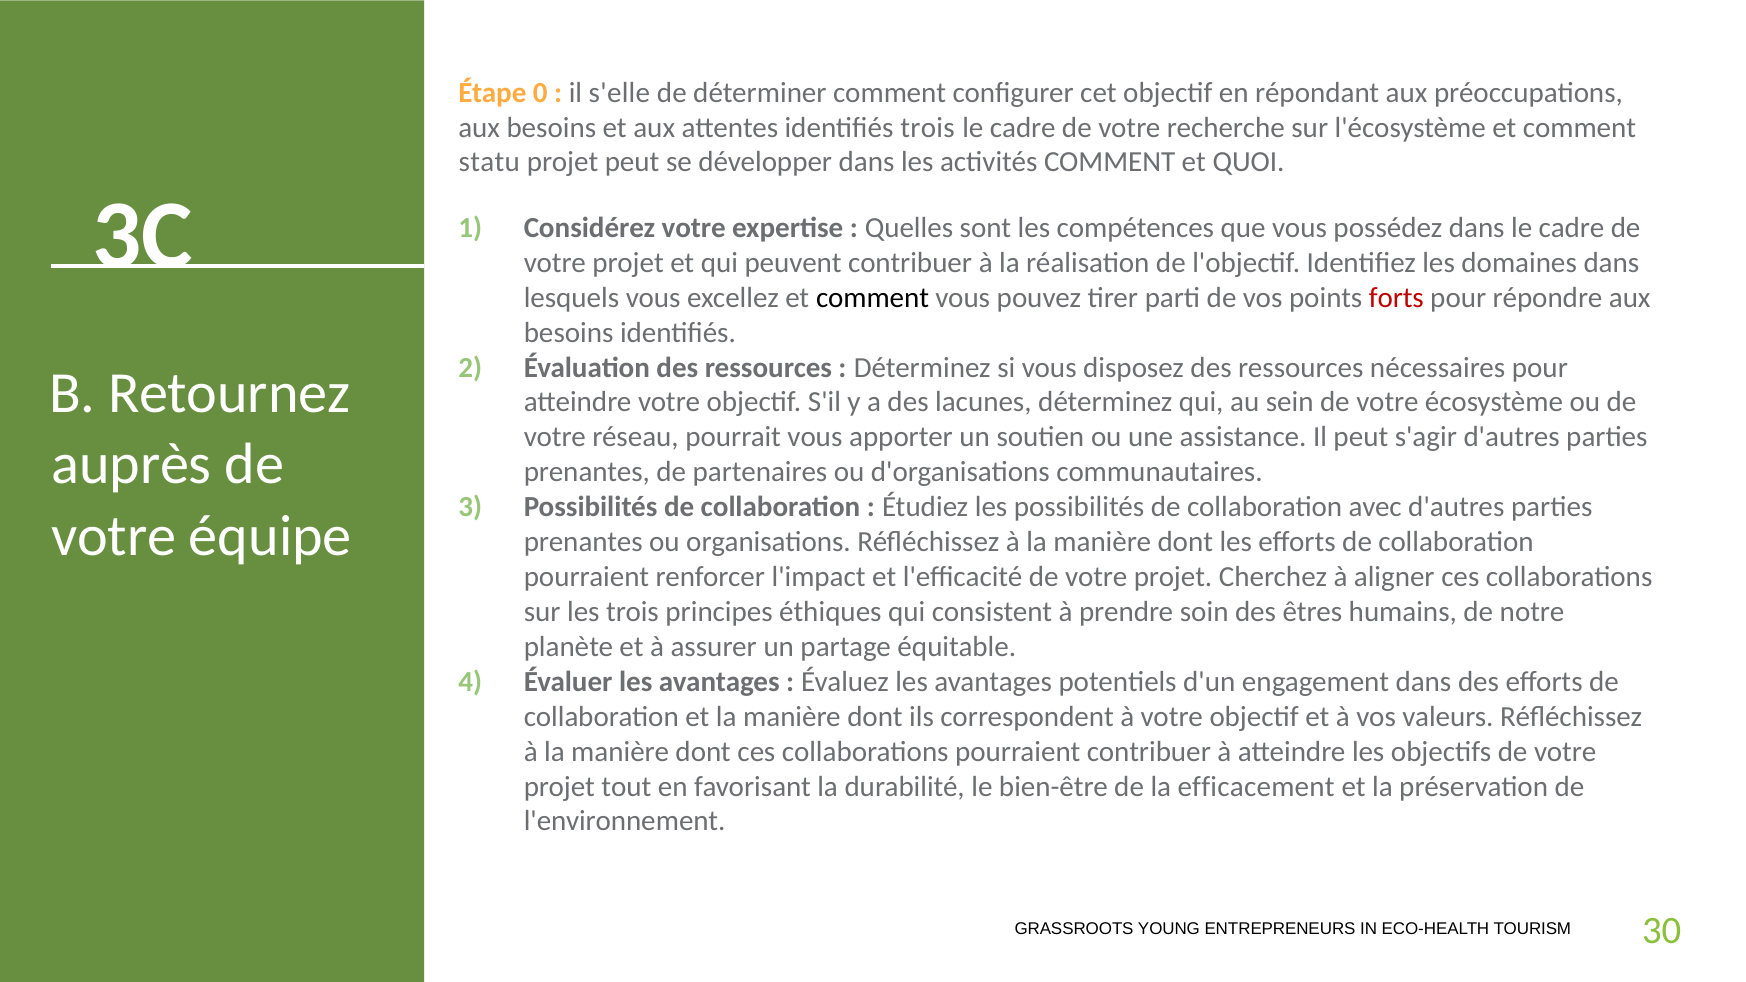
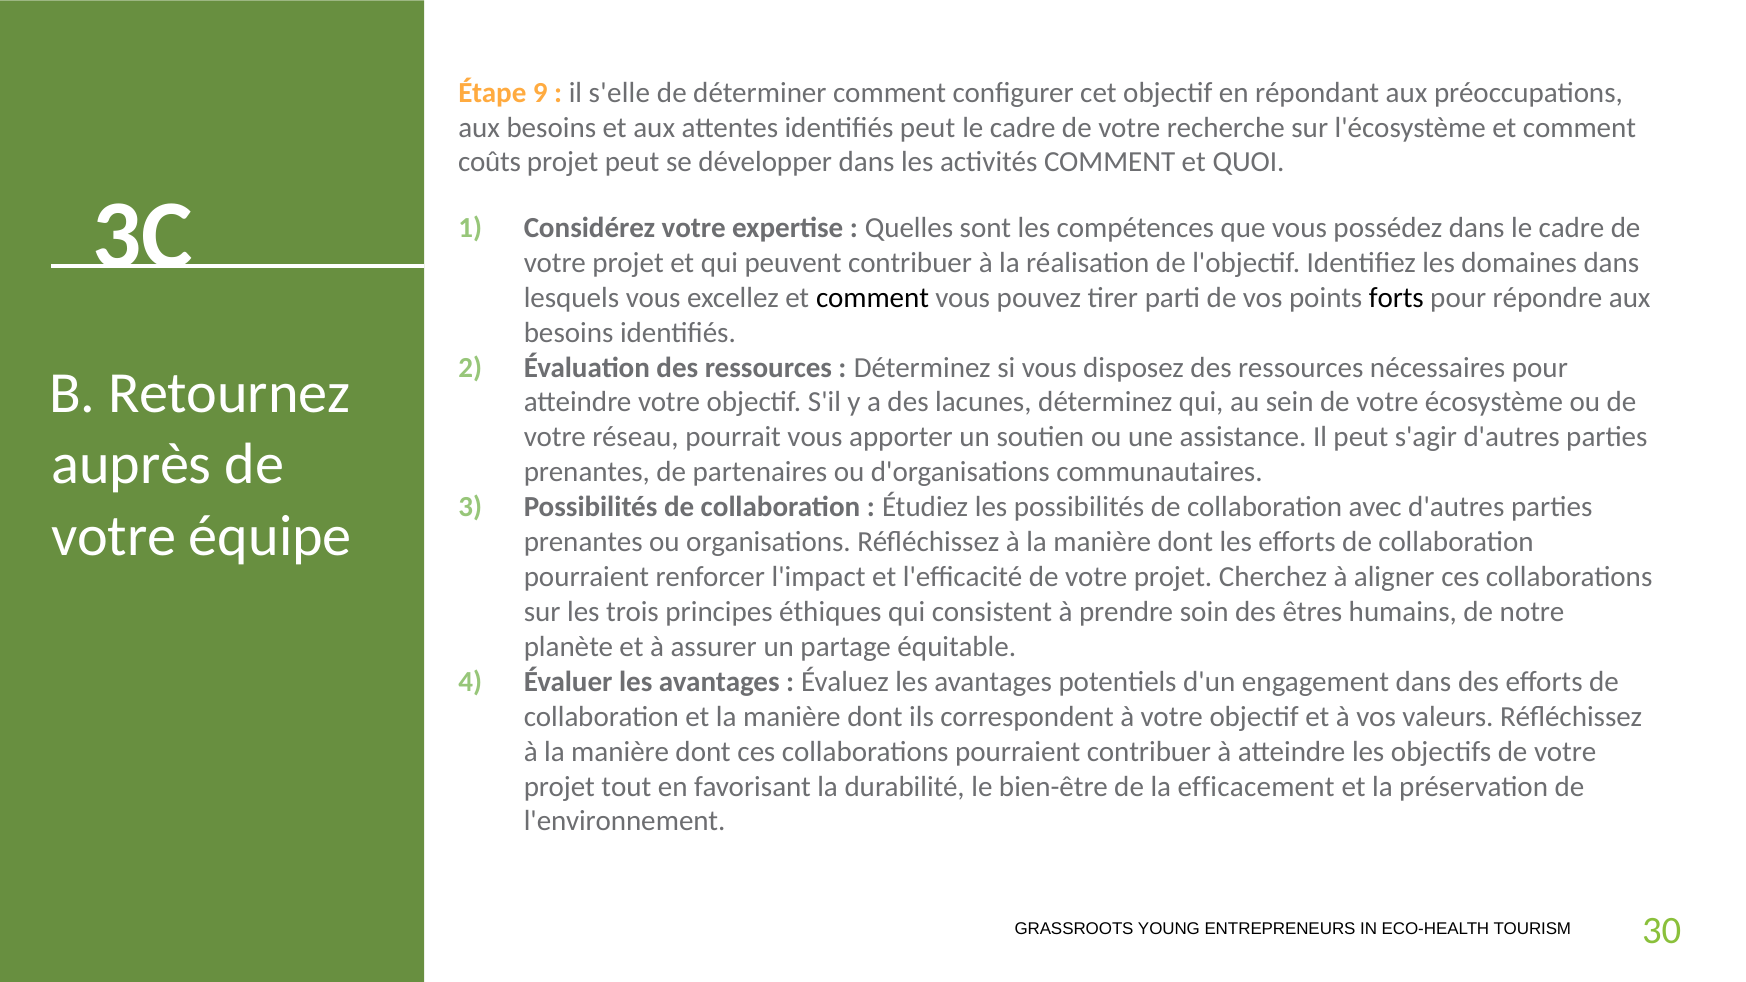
0: 0 -> 9
identifiés trois: trois -> peut
statu: statu -> coûts
forts colour: red -> black
